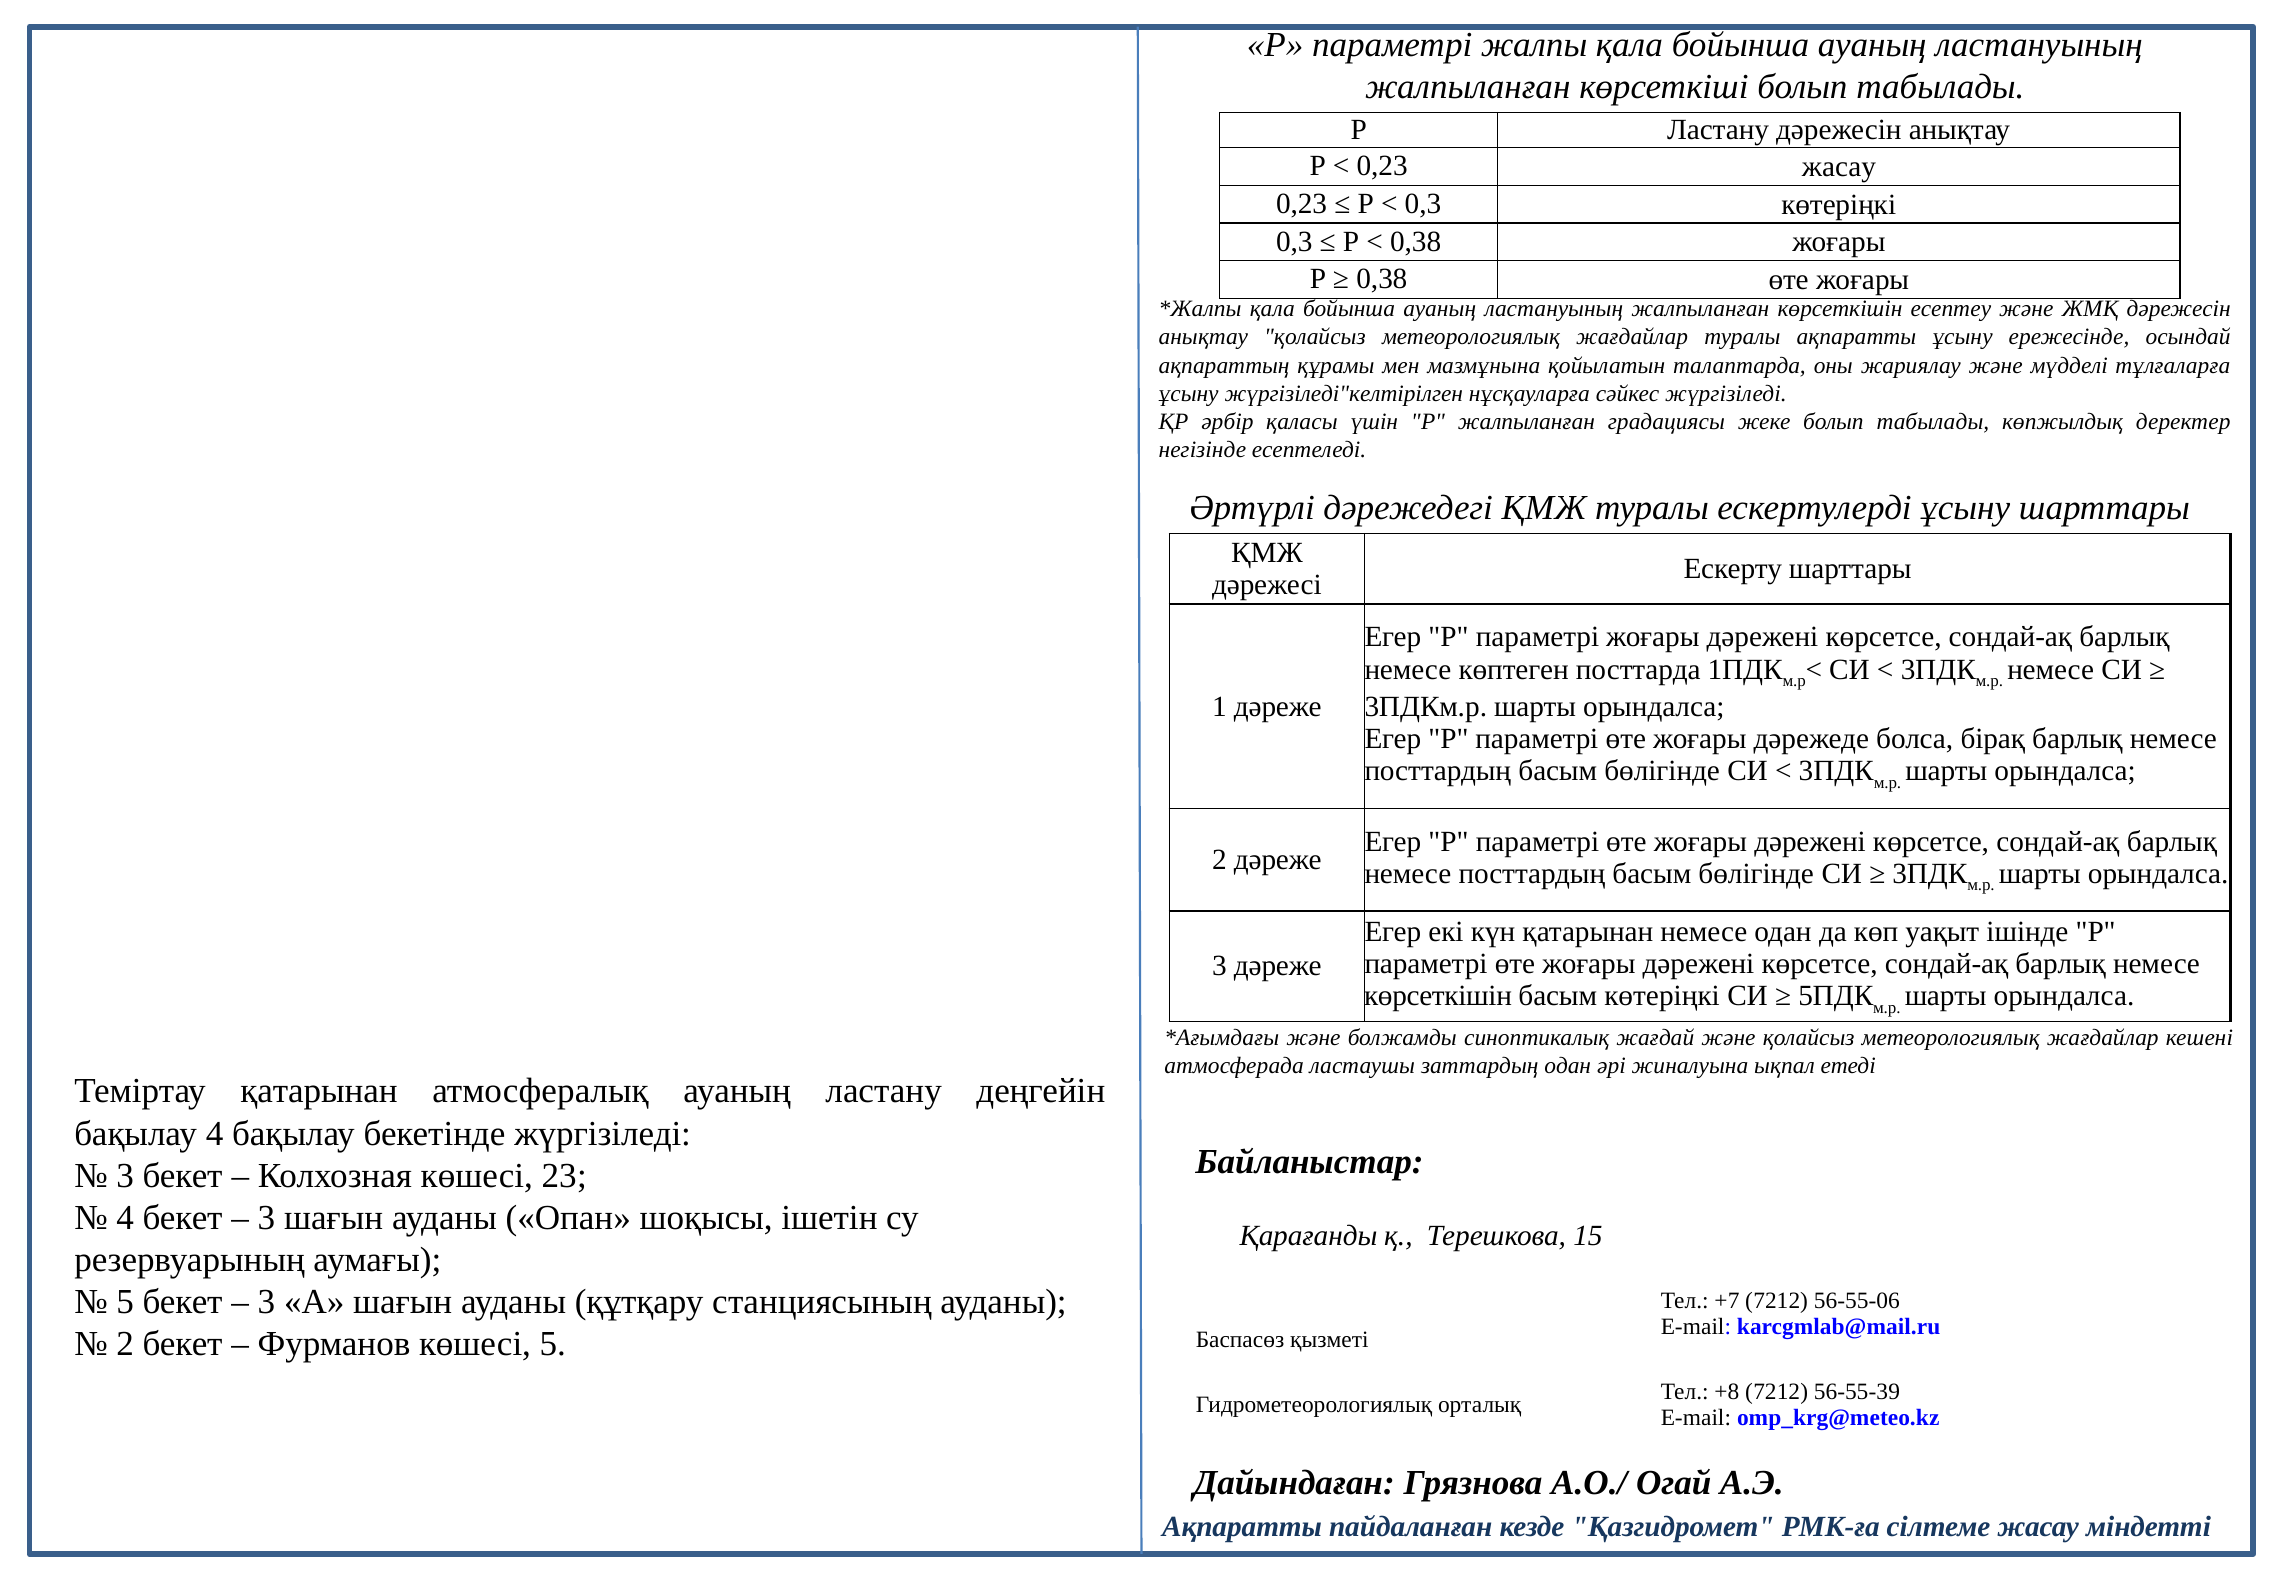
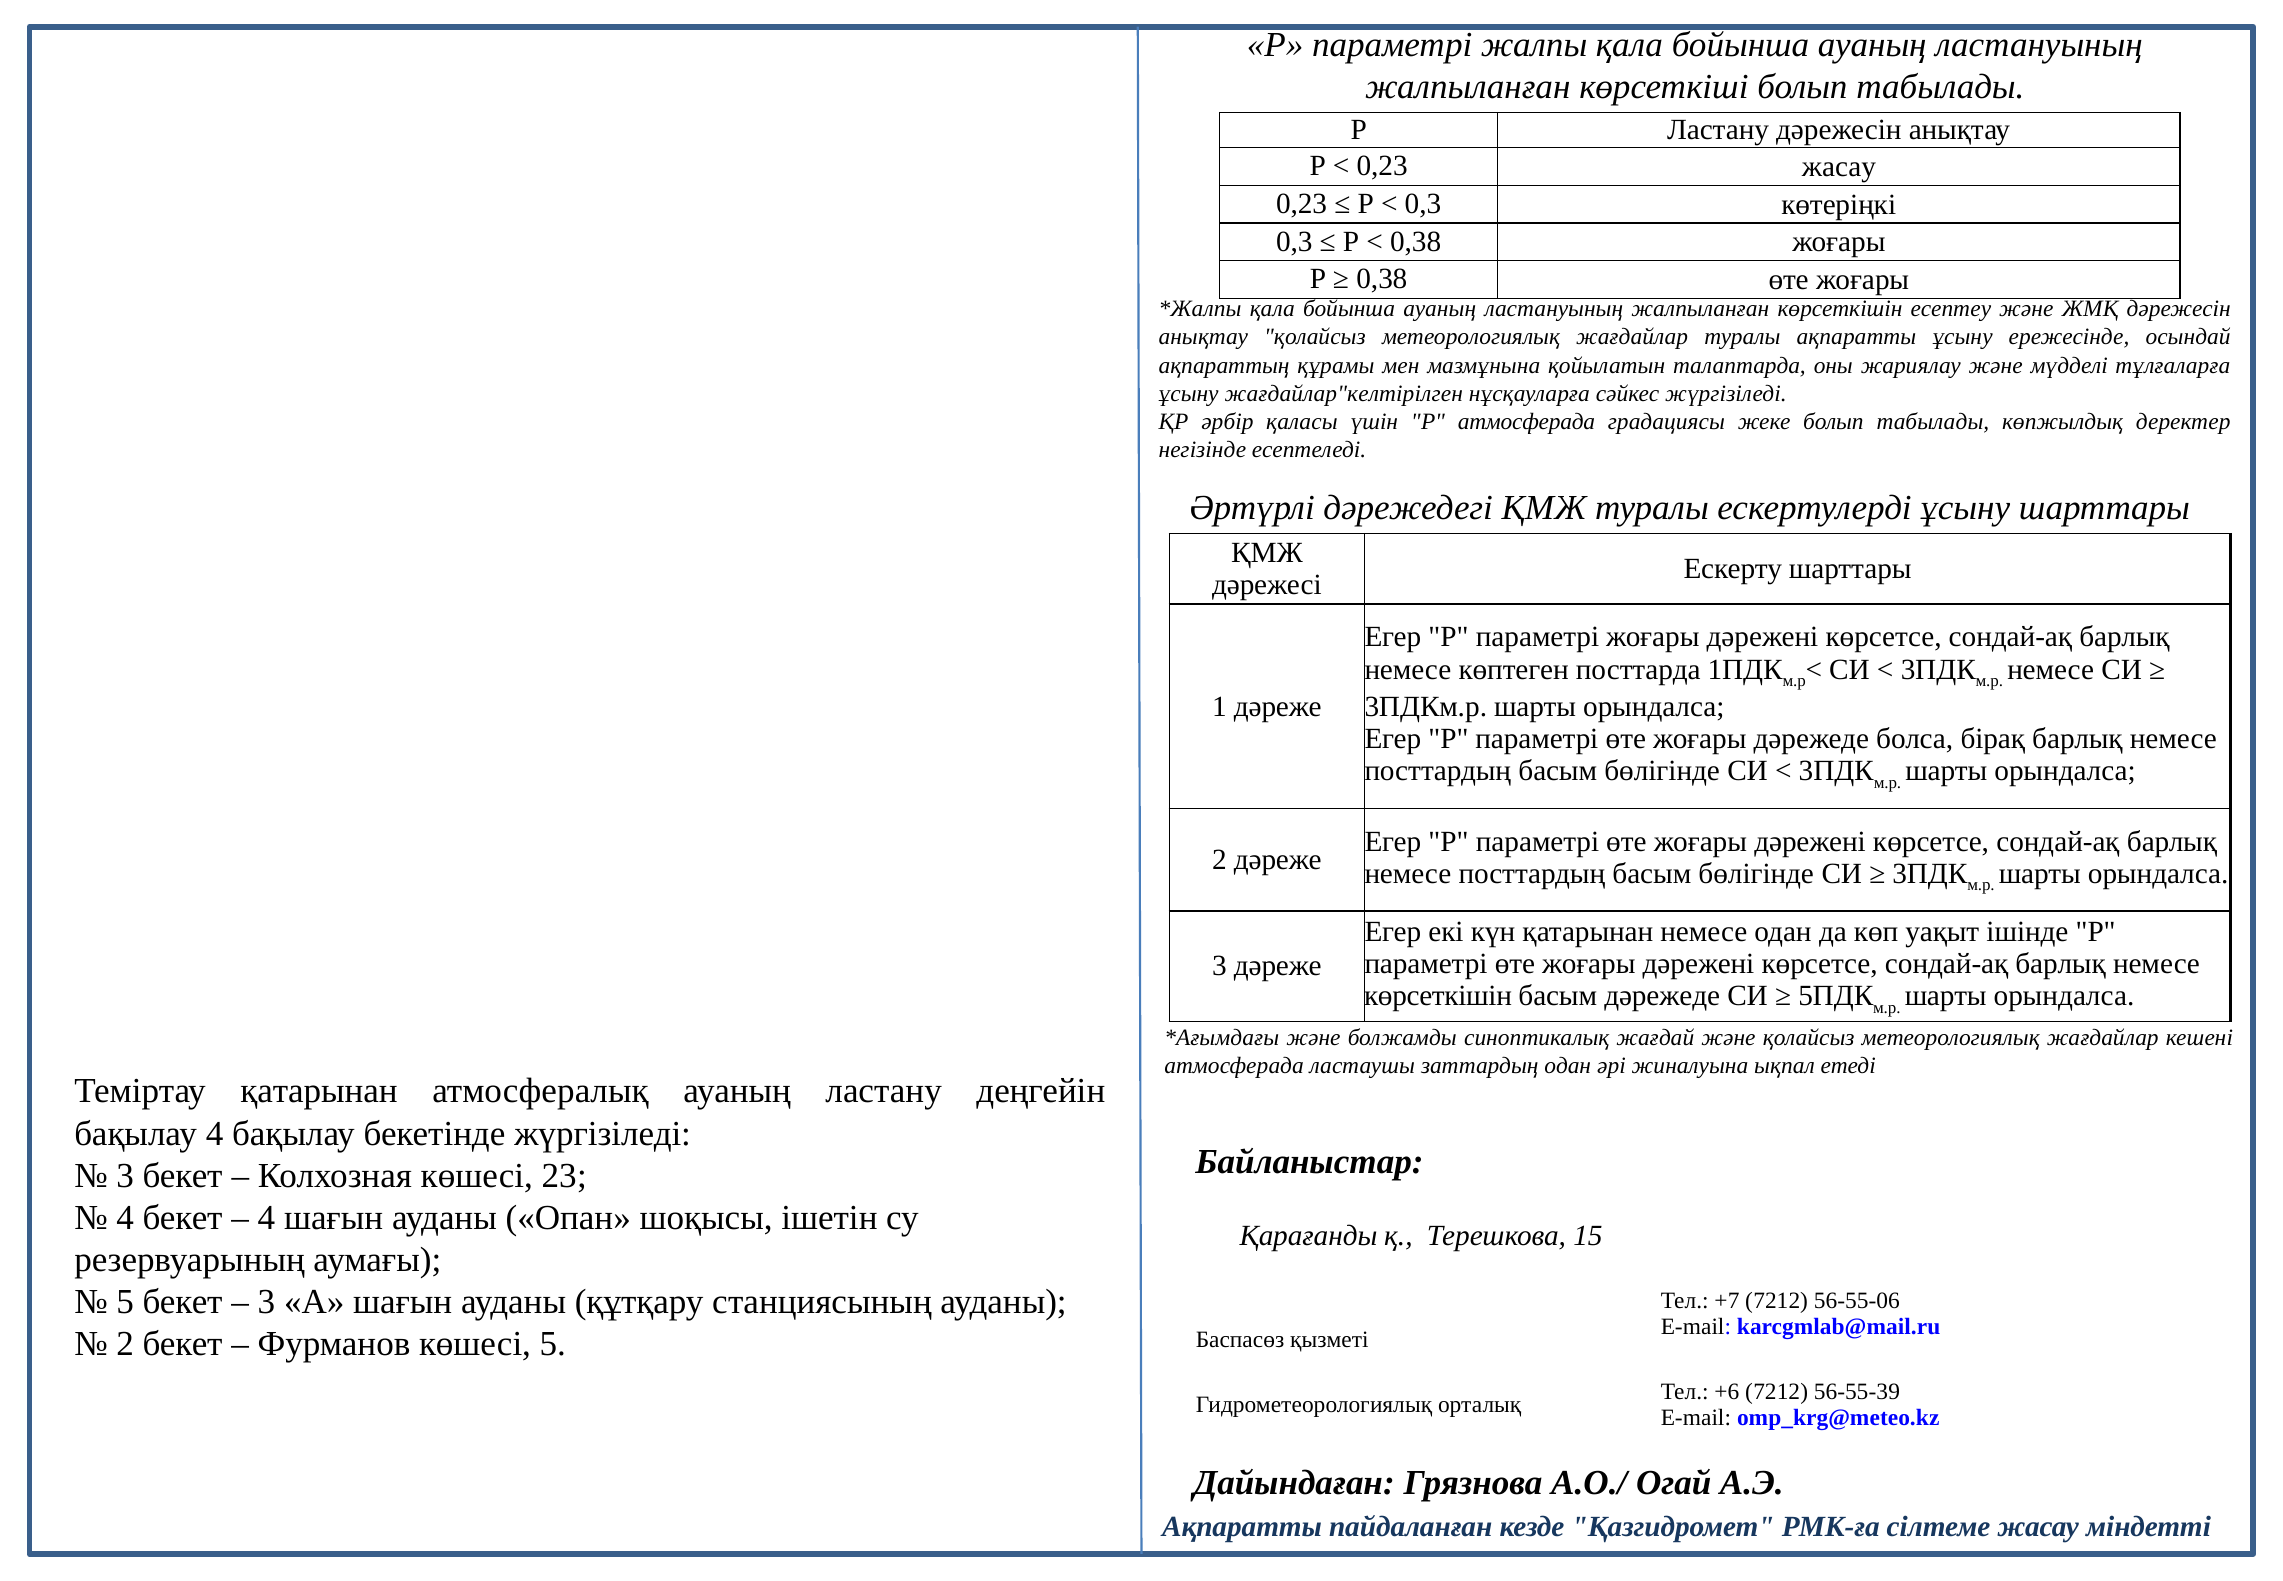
жүргізіледі"келтірілген: жүргізіледі"келтірілген -> жағдайлар"келтірілген
Р жалпыланған: жалпыланған -> атмосферада
басым көтеріңкі: көтеріңкі -> дәрежеде
3 at (266, 1217): 3 -> 4
+8: +8 -> +6
